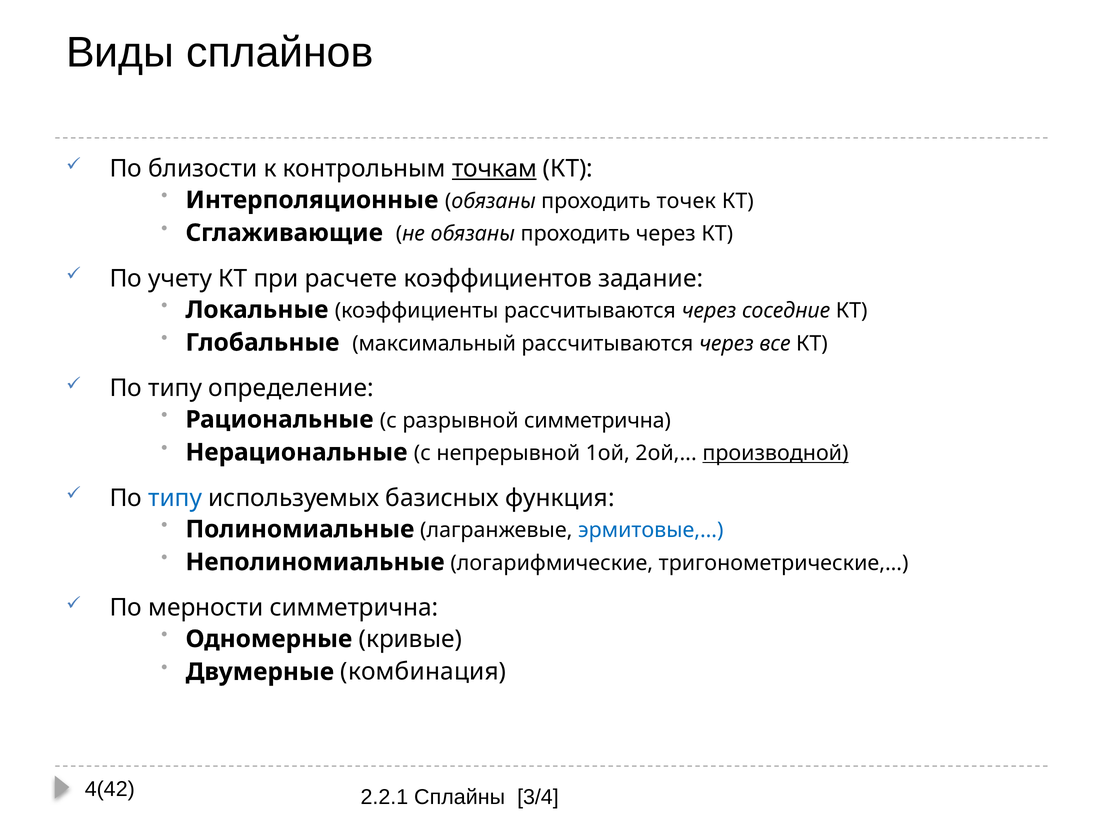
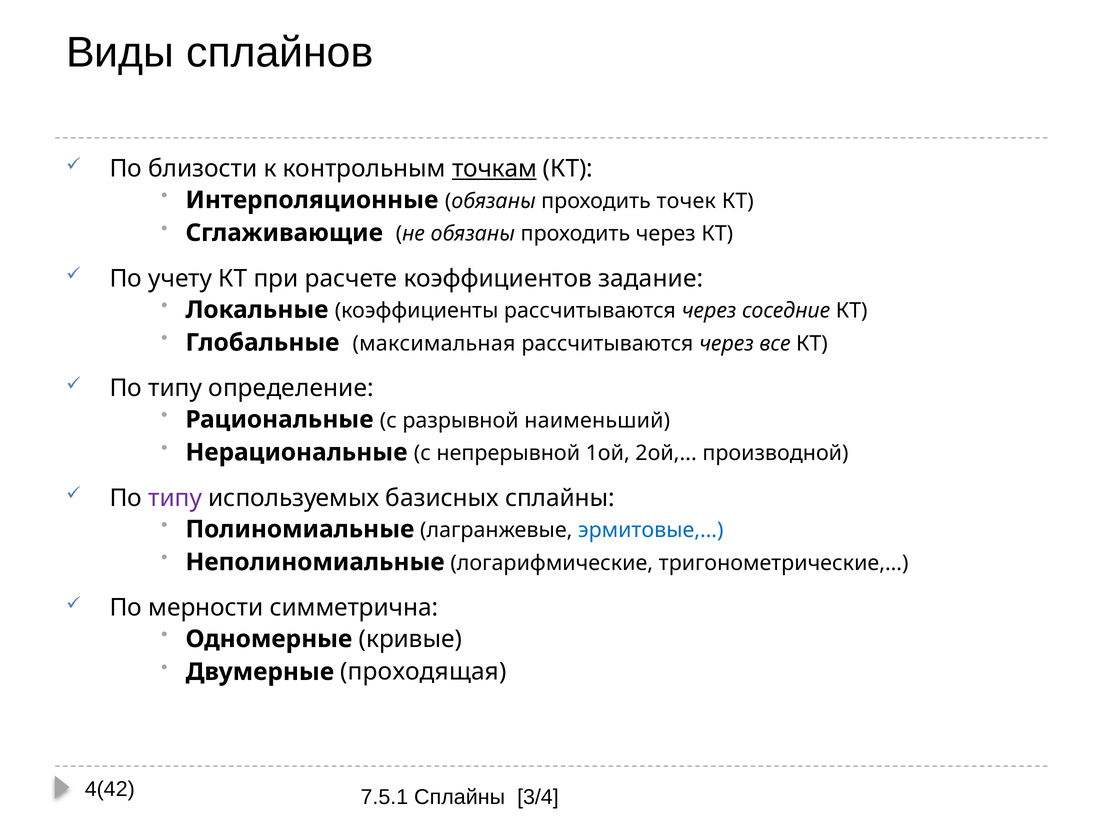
максимальный: максимальный -> максимальная
разрывной симметрична: симметрична -> наименьший
производной underline: present -> none
типу at (175, 498) colour: blue -> purple
базисных функция: функция -> сплайны
комбинация: комбинация -> проходящая
2.2.1: 2.2.1 -> 7.5.1
